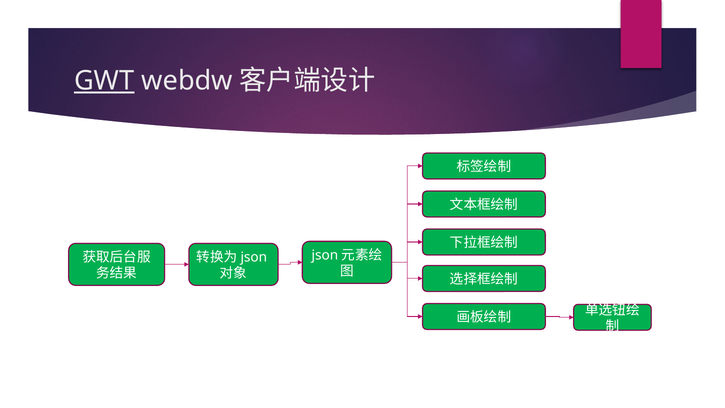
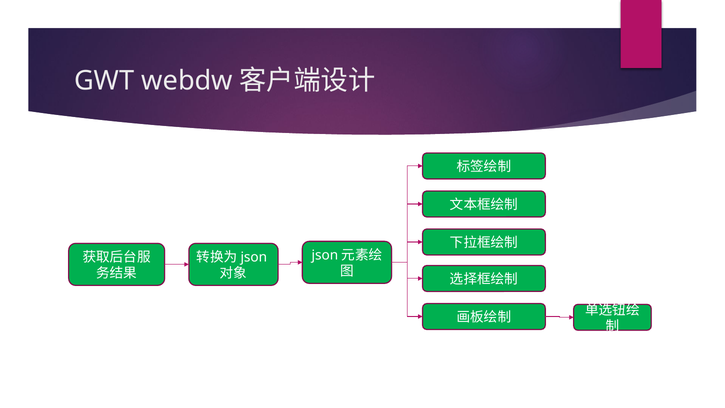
GWT underline: present -> none
